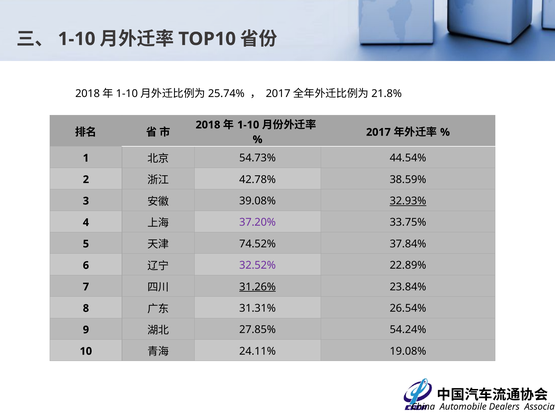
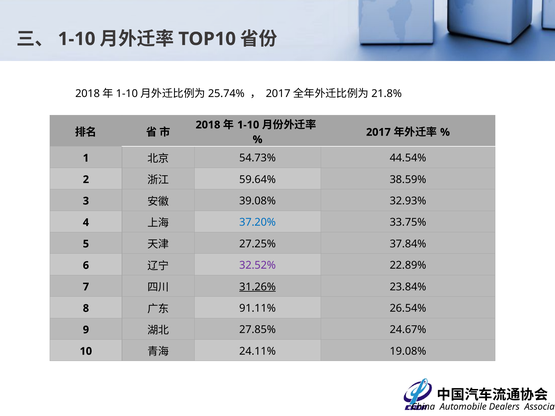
42.78%: 42.78% -> 59.64%
32.93% underline: present -> none
37.20% colour: purple -> blue
74.52%: 74.52% -> 27.25%
31.31%: 31.31% -> 91.11%
54.24%: 54.24% -> 24.67%
